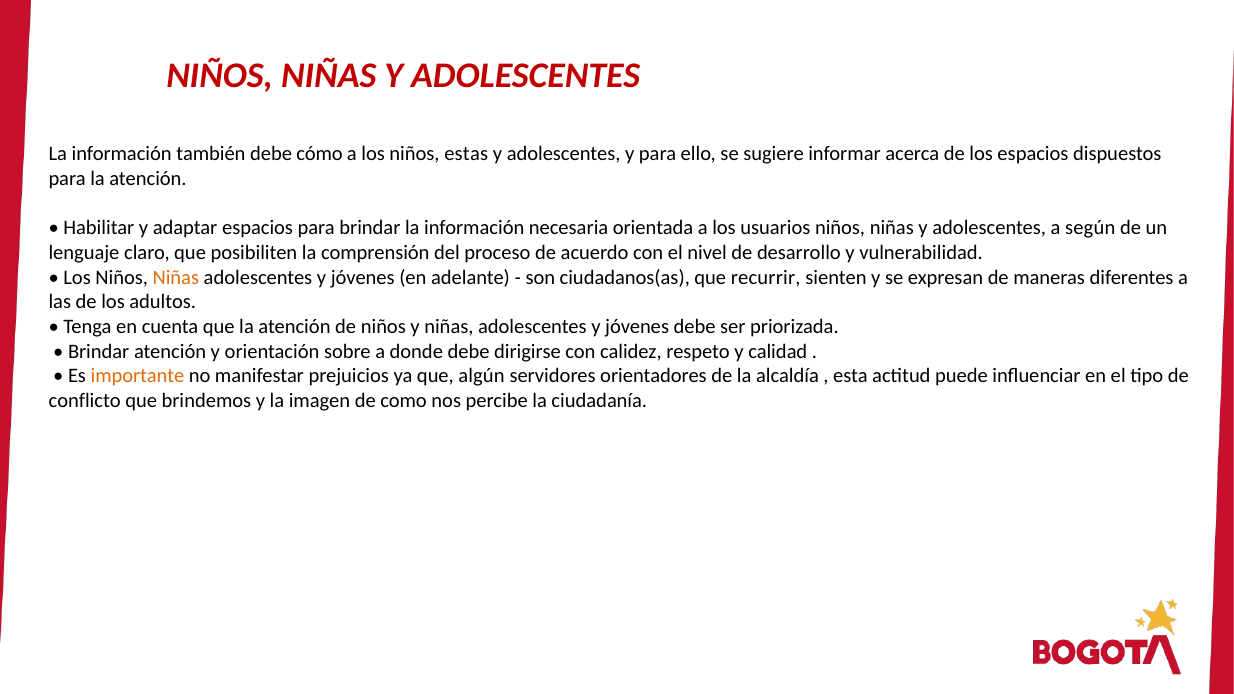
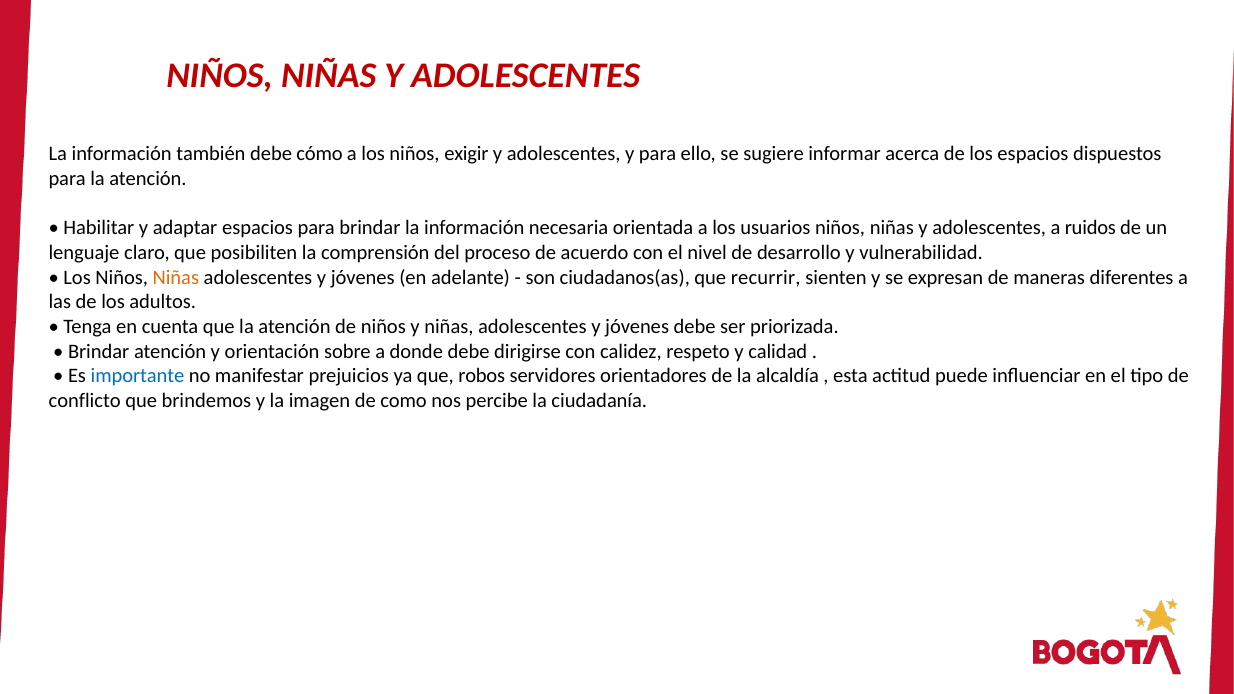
estas: estas -> exigir
según: según -> ruidos
importante colour: orange -> blue
algún: algún -> robos
